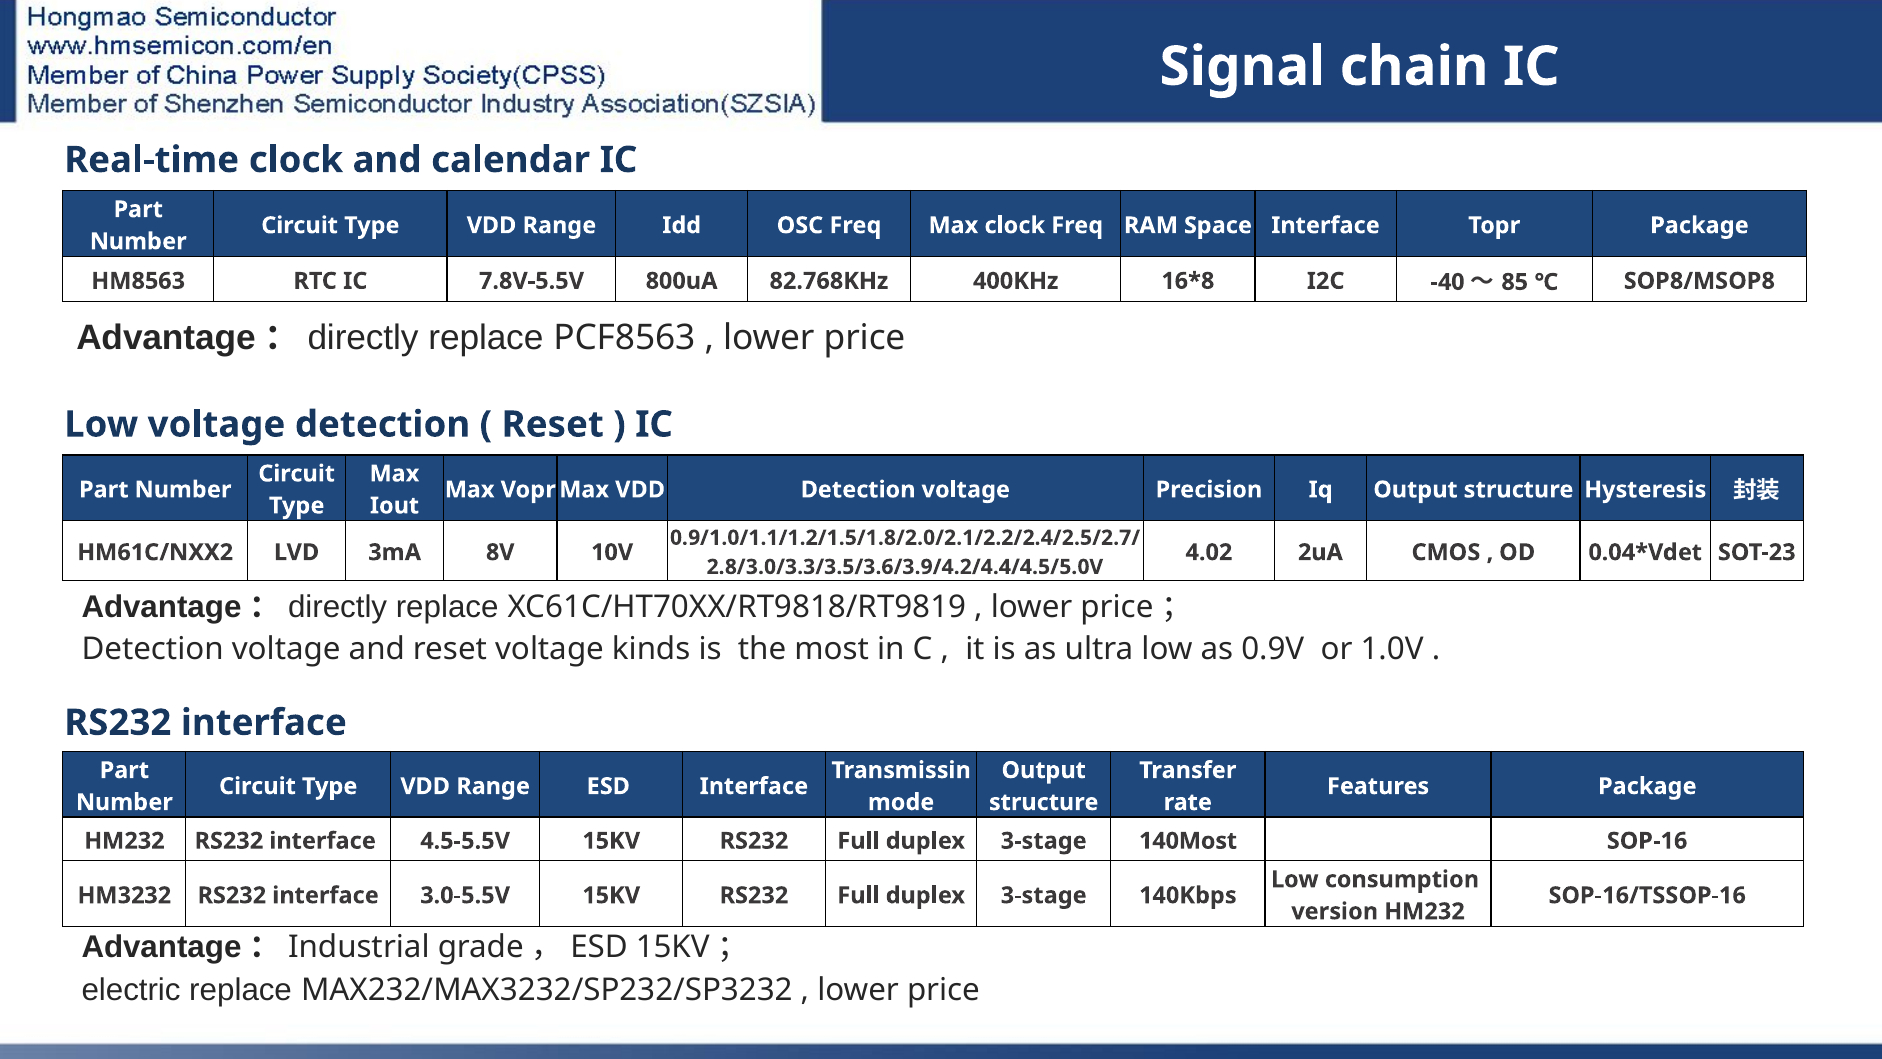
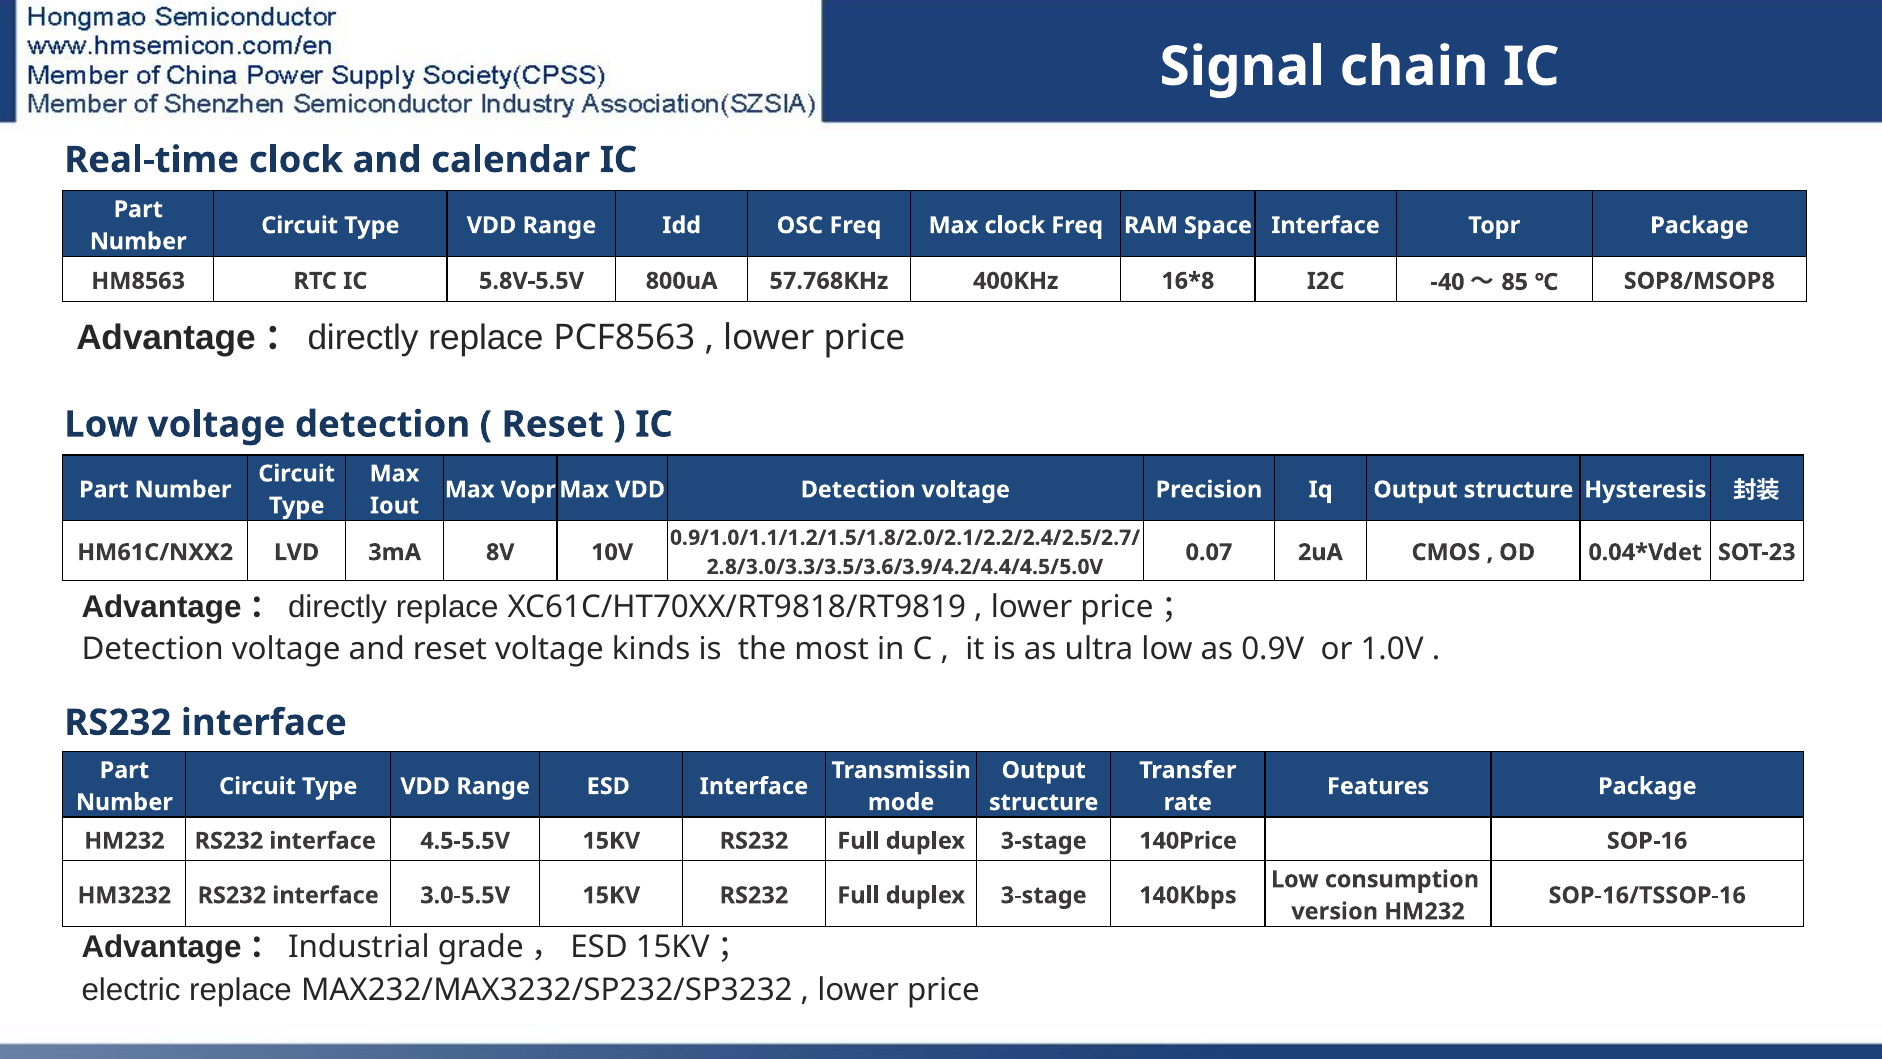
7.8V-5.5V: 7.8V-5.5V -> 5.8V-5.5V
82.768KHz: 82.768KHz -> 57.768KHz
4.02: 4.02 -> 0.07
140Most: 140Most -> 140Price
